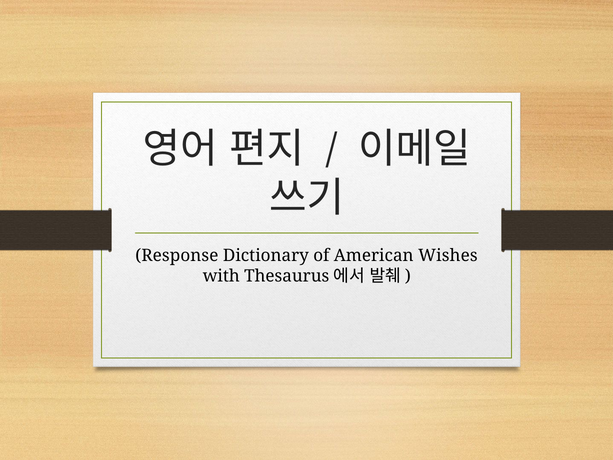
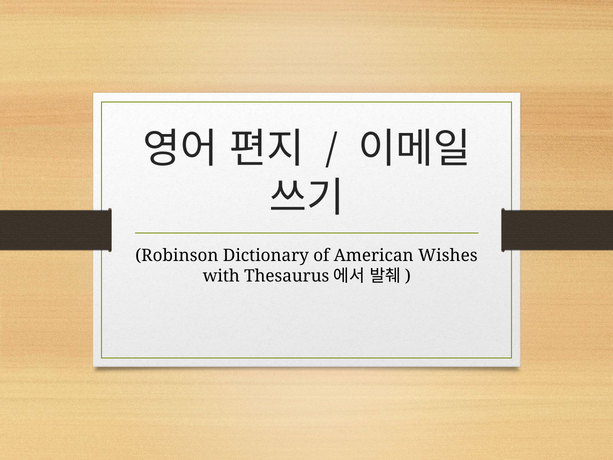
Response: Response -> Robinson
